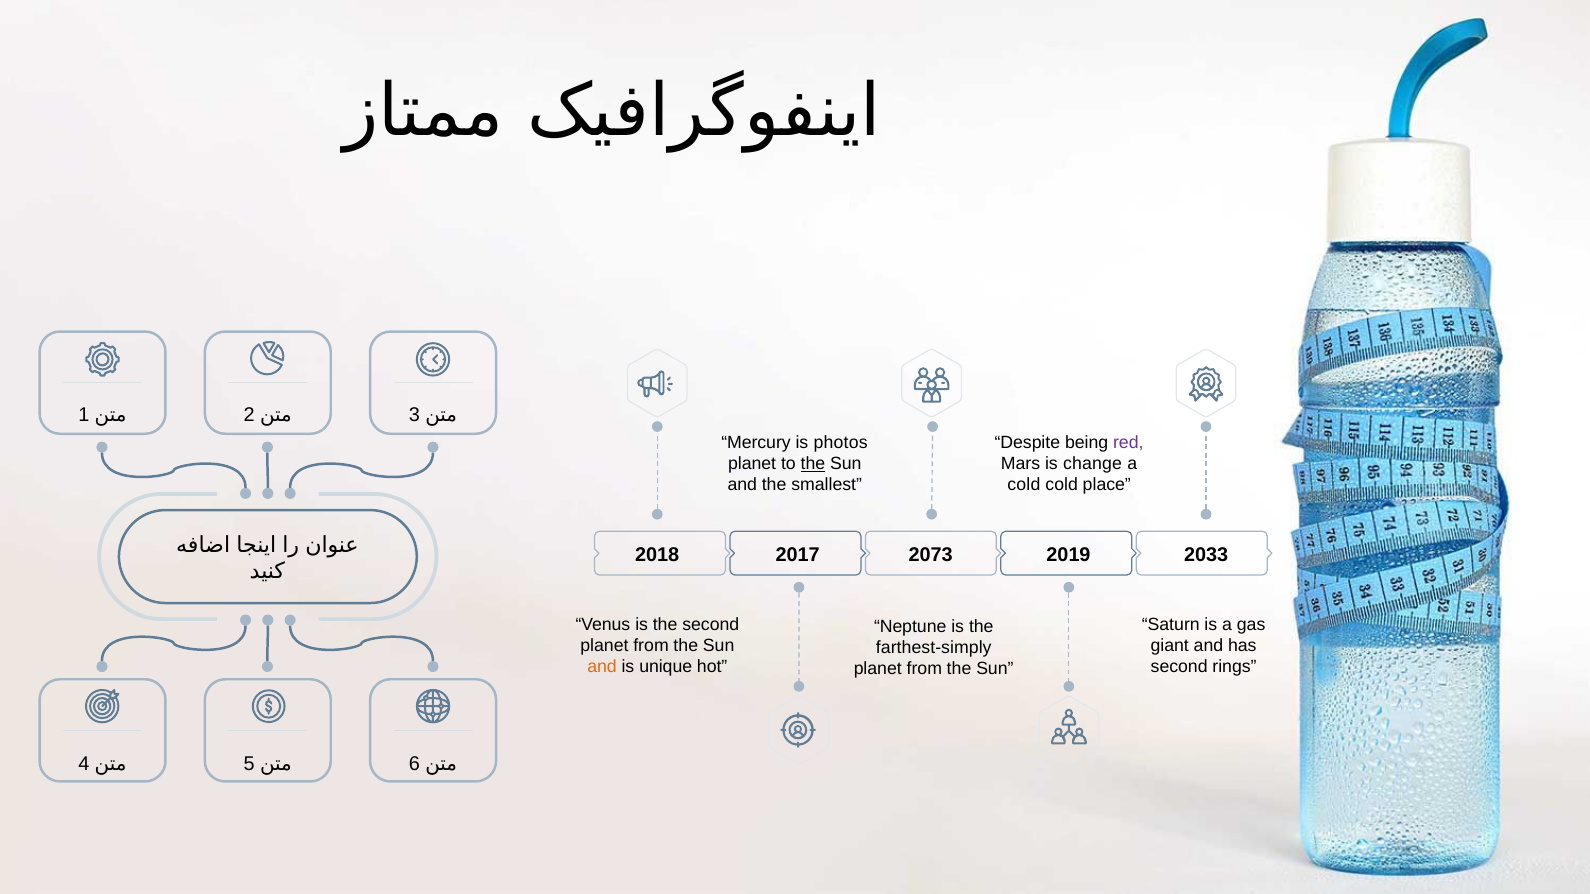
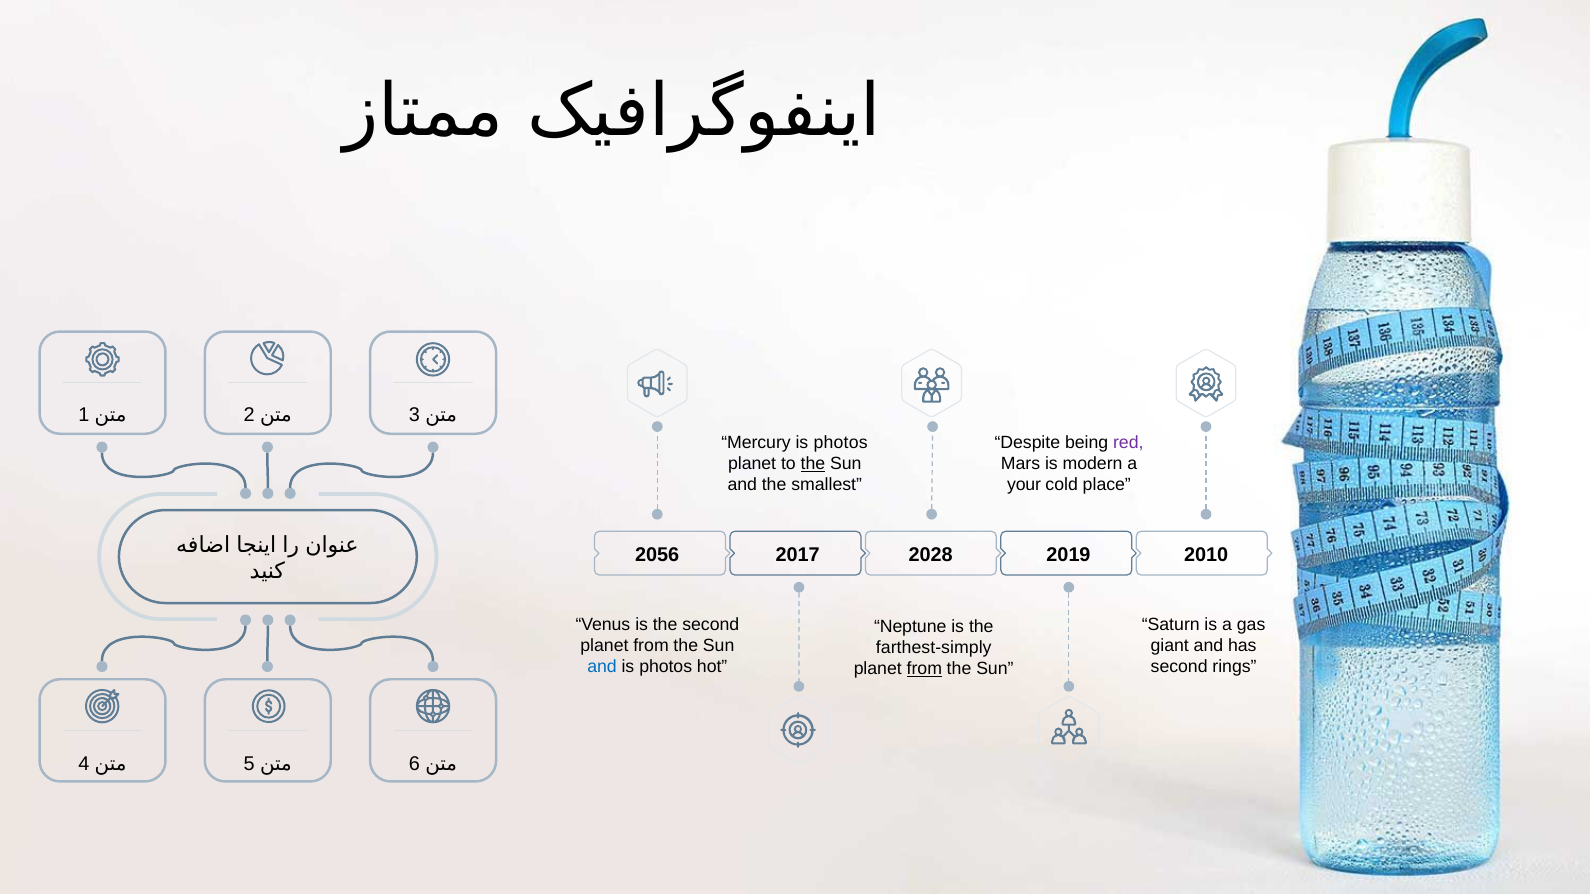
change: change -> modern
cold at (1024, 485): cold -> your
2018: 2018 -> 2056
2073: 2073 -> 2028
2033: 2033 -> 2010
and at (602, 667) colour: orange -> blue
unique at (666, 667): unique -> photos
from at (924, 669) underline: none -> present
